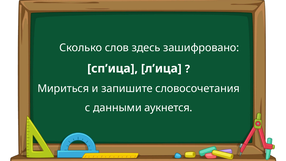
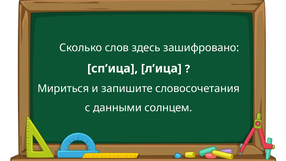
аукнется: аукнется -> солнцем
